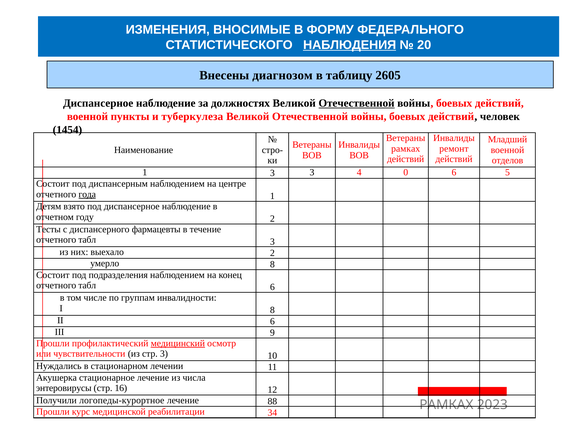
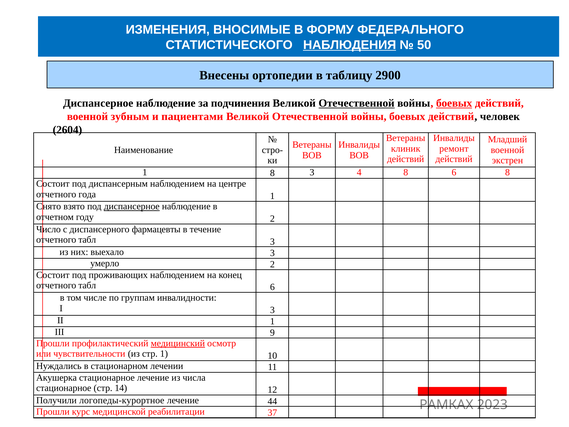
20: 20 -> 50
диагнозом: диагнозом -> ортопедии
2605: 2605 -> 2900
должностях: должностях -> подчинения
боевых at (454, 103) underline: none -> present
пункты: пункты -> зубным
туберкулеза: туберкулеза -> пациентами
1454: 1454 -> 2604
рамках at (406, 149): рамках -> клиник
отделов: отделов -> экстрен
1 3: 3 -> 8
4 0: 0 -> 8
6 5: 5 -> 8
года underline: present -> none
Детям: Детям -> Снято
диспансерное at (132, 206) underline: none -> present
Тесты: Тесты -> Число
выехало 2: 2 -> 3
умерло 8: 8 -> 2
подразделения: подразделения -> проживающих
I 8: 8 -> 3
II 6: 6 -> 1
стр 3: 3 -> 1
энтеровирусы at (64, 388): энтеровирусы -> стационарное
16: 16 -> 14
88: 88 -> 44
34: 34 -> 37
